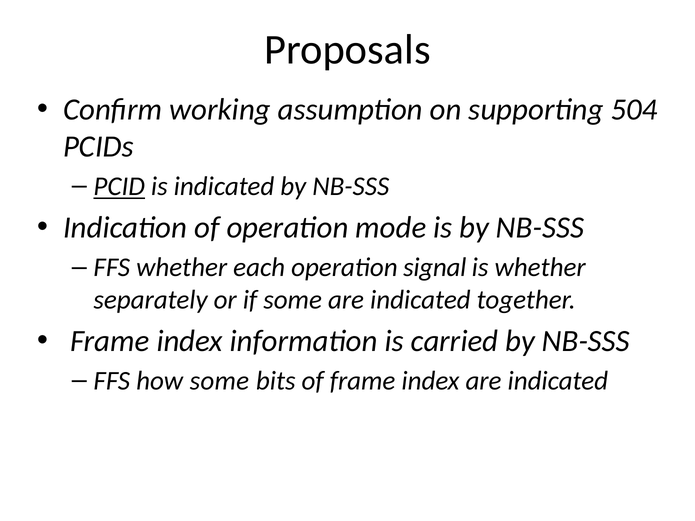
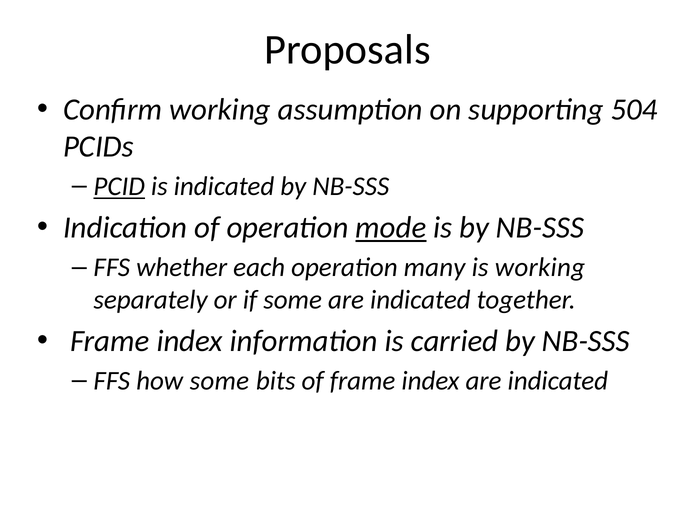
mode underline: none -> present
signal: signal -> many
is whether: whether -> working
